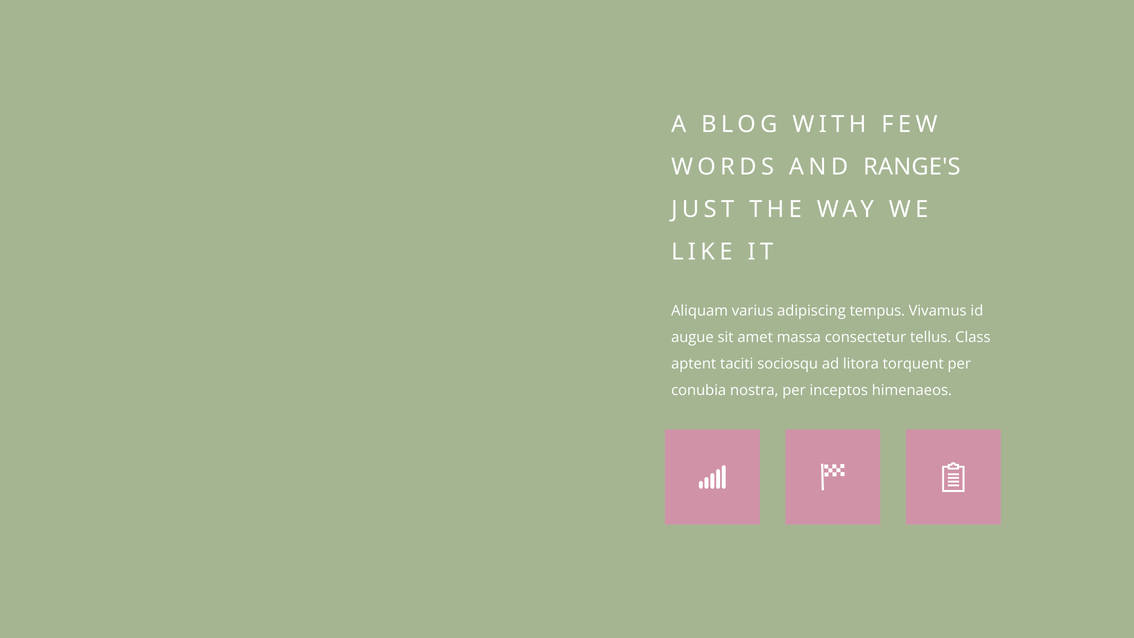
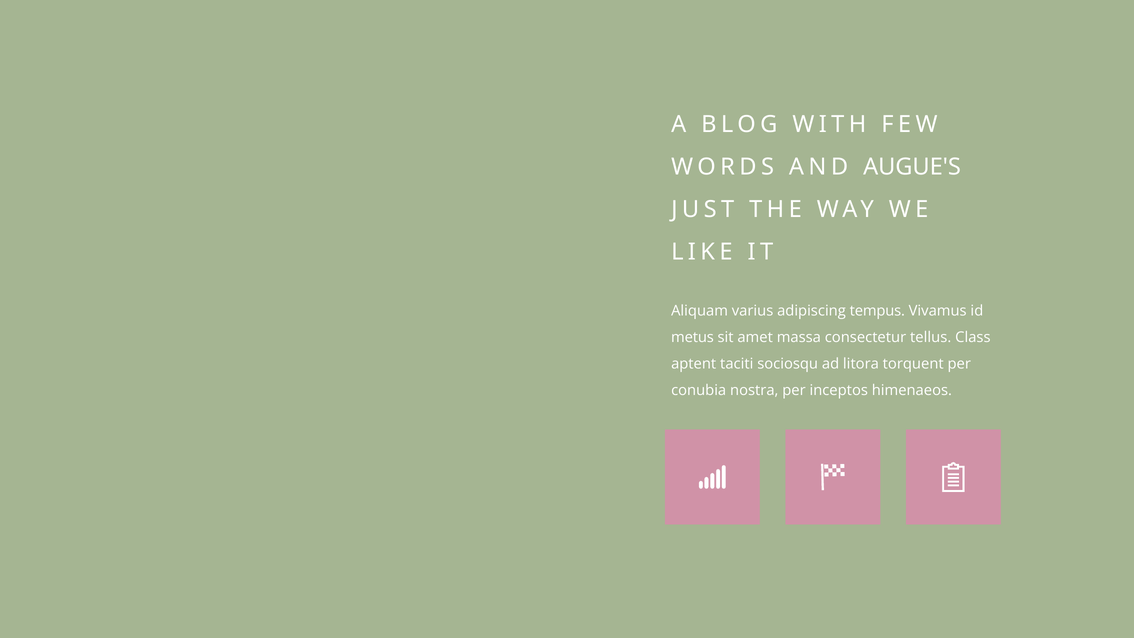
RANGE'S: RANGE'S -> AUGUE'S
augue: augue -> metus
